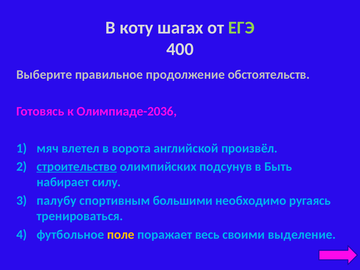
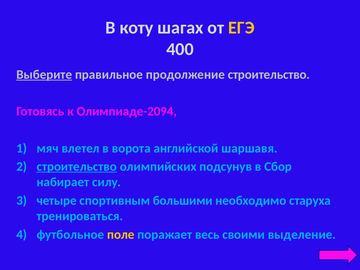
ЕГЭ colour: light green -> yellow
Выберите underline: none -> present
продолжение обстоятельств: обстоятельств -> строительство
Олимпиаде-2036: Олимпиаде-2036 -> Олимпиаде-2094
произвёл: произвёл -> шаршавя
Быть: Быть -> Сбор
палубу: палубу -> четыре
ругаясь: ругаясь -> старуха
